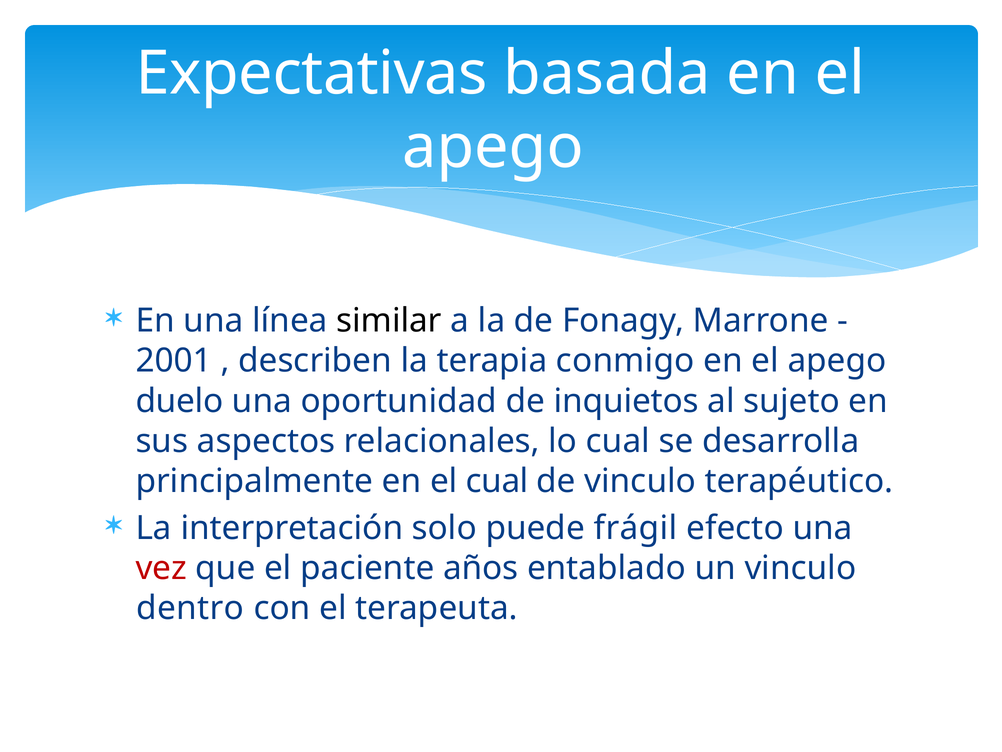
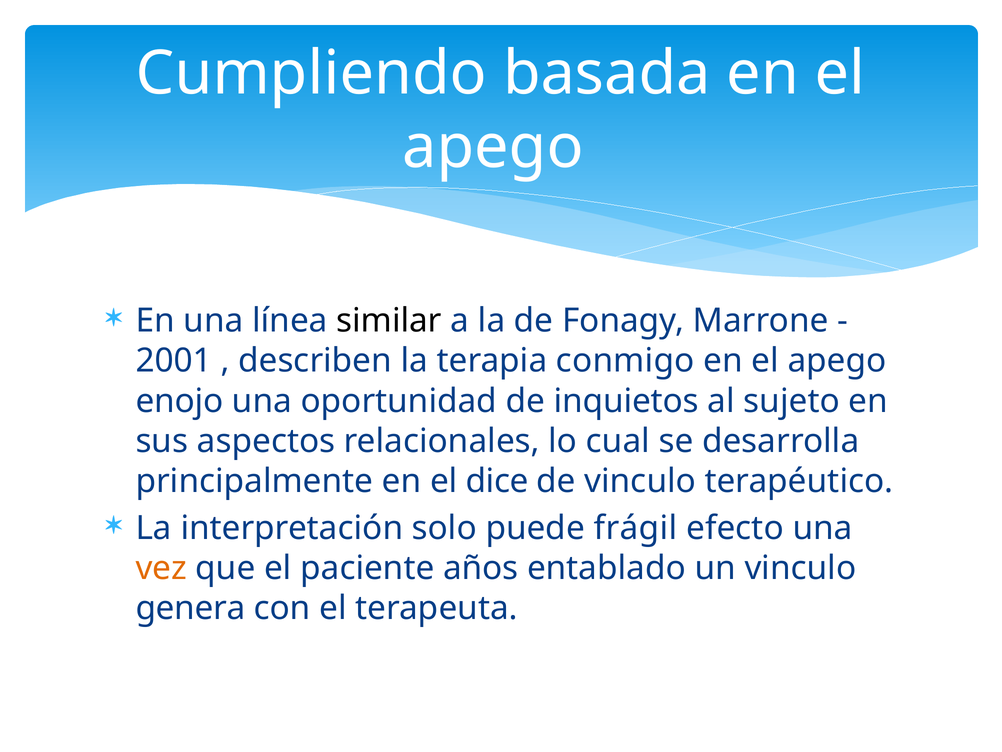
Expectativas: Expectativas -> Cumpliendo
duelo: duelo -> enojo
el cual: cual -> dice
vez colour: red -> orange
dentro: dentro -> genera
